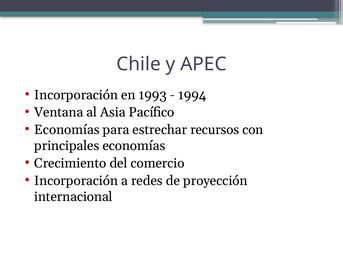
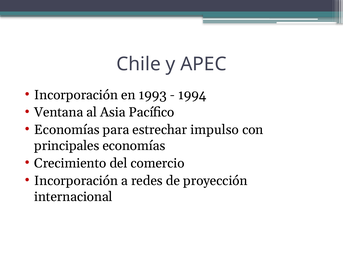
recursos: recursos -> impulso
